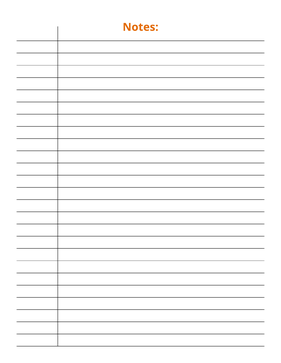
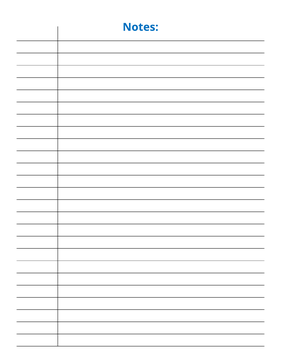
Notes colour: orange -> blue
